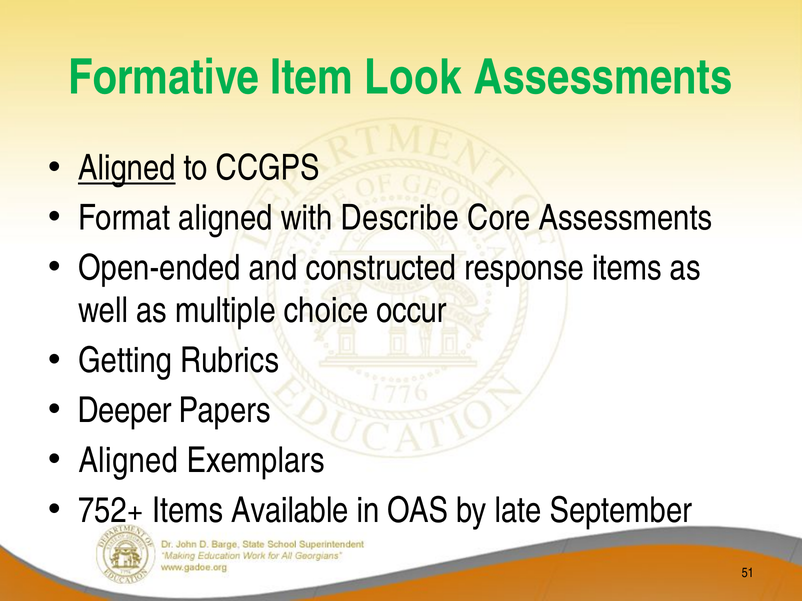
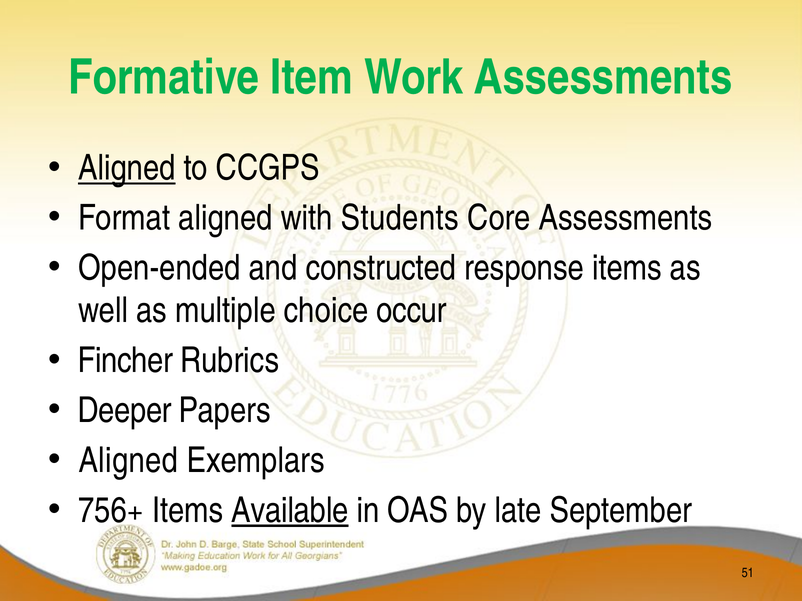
Look: Look -> Work
Describe: Describe -> Students
Getting: Getting -> Fincher
752+: 752+ -> 756+
Available underline: none -> present
